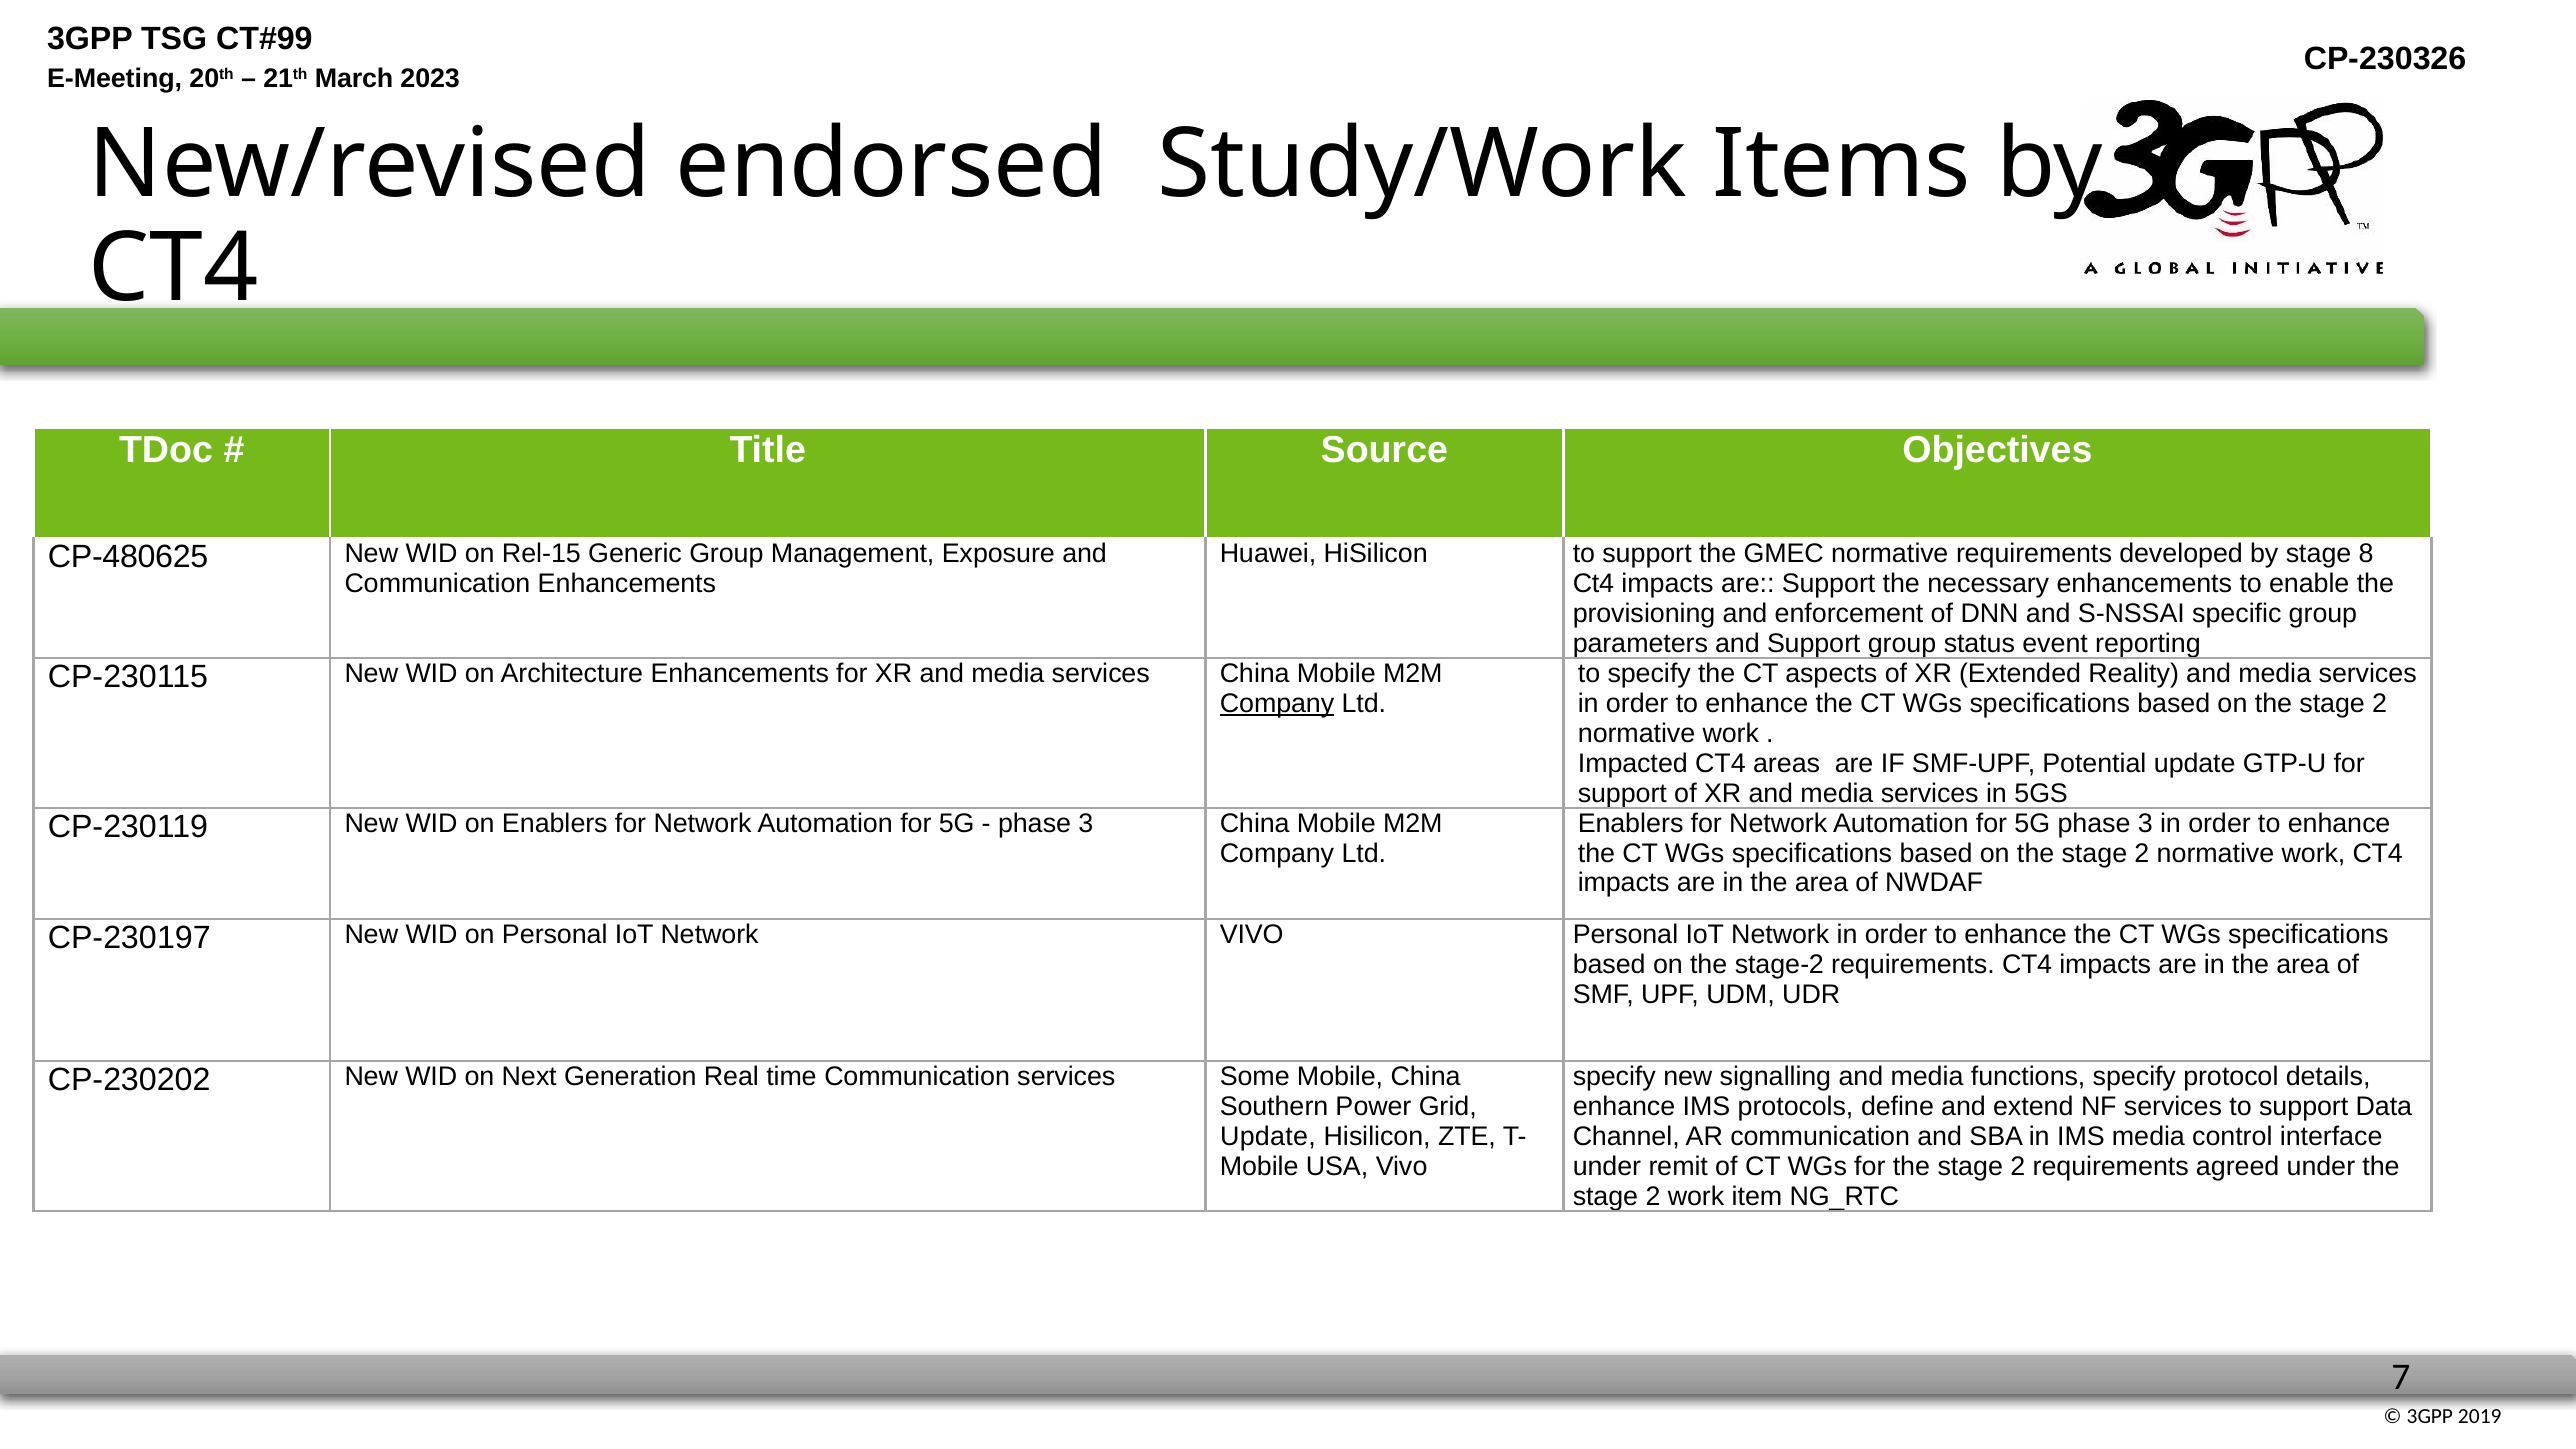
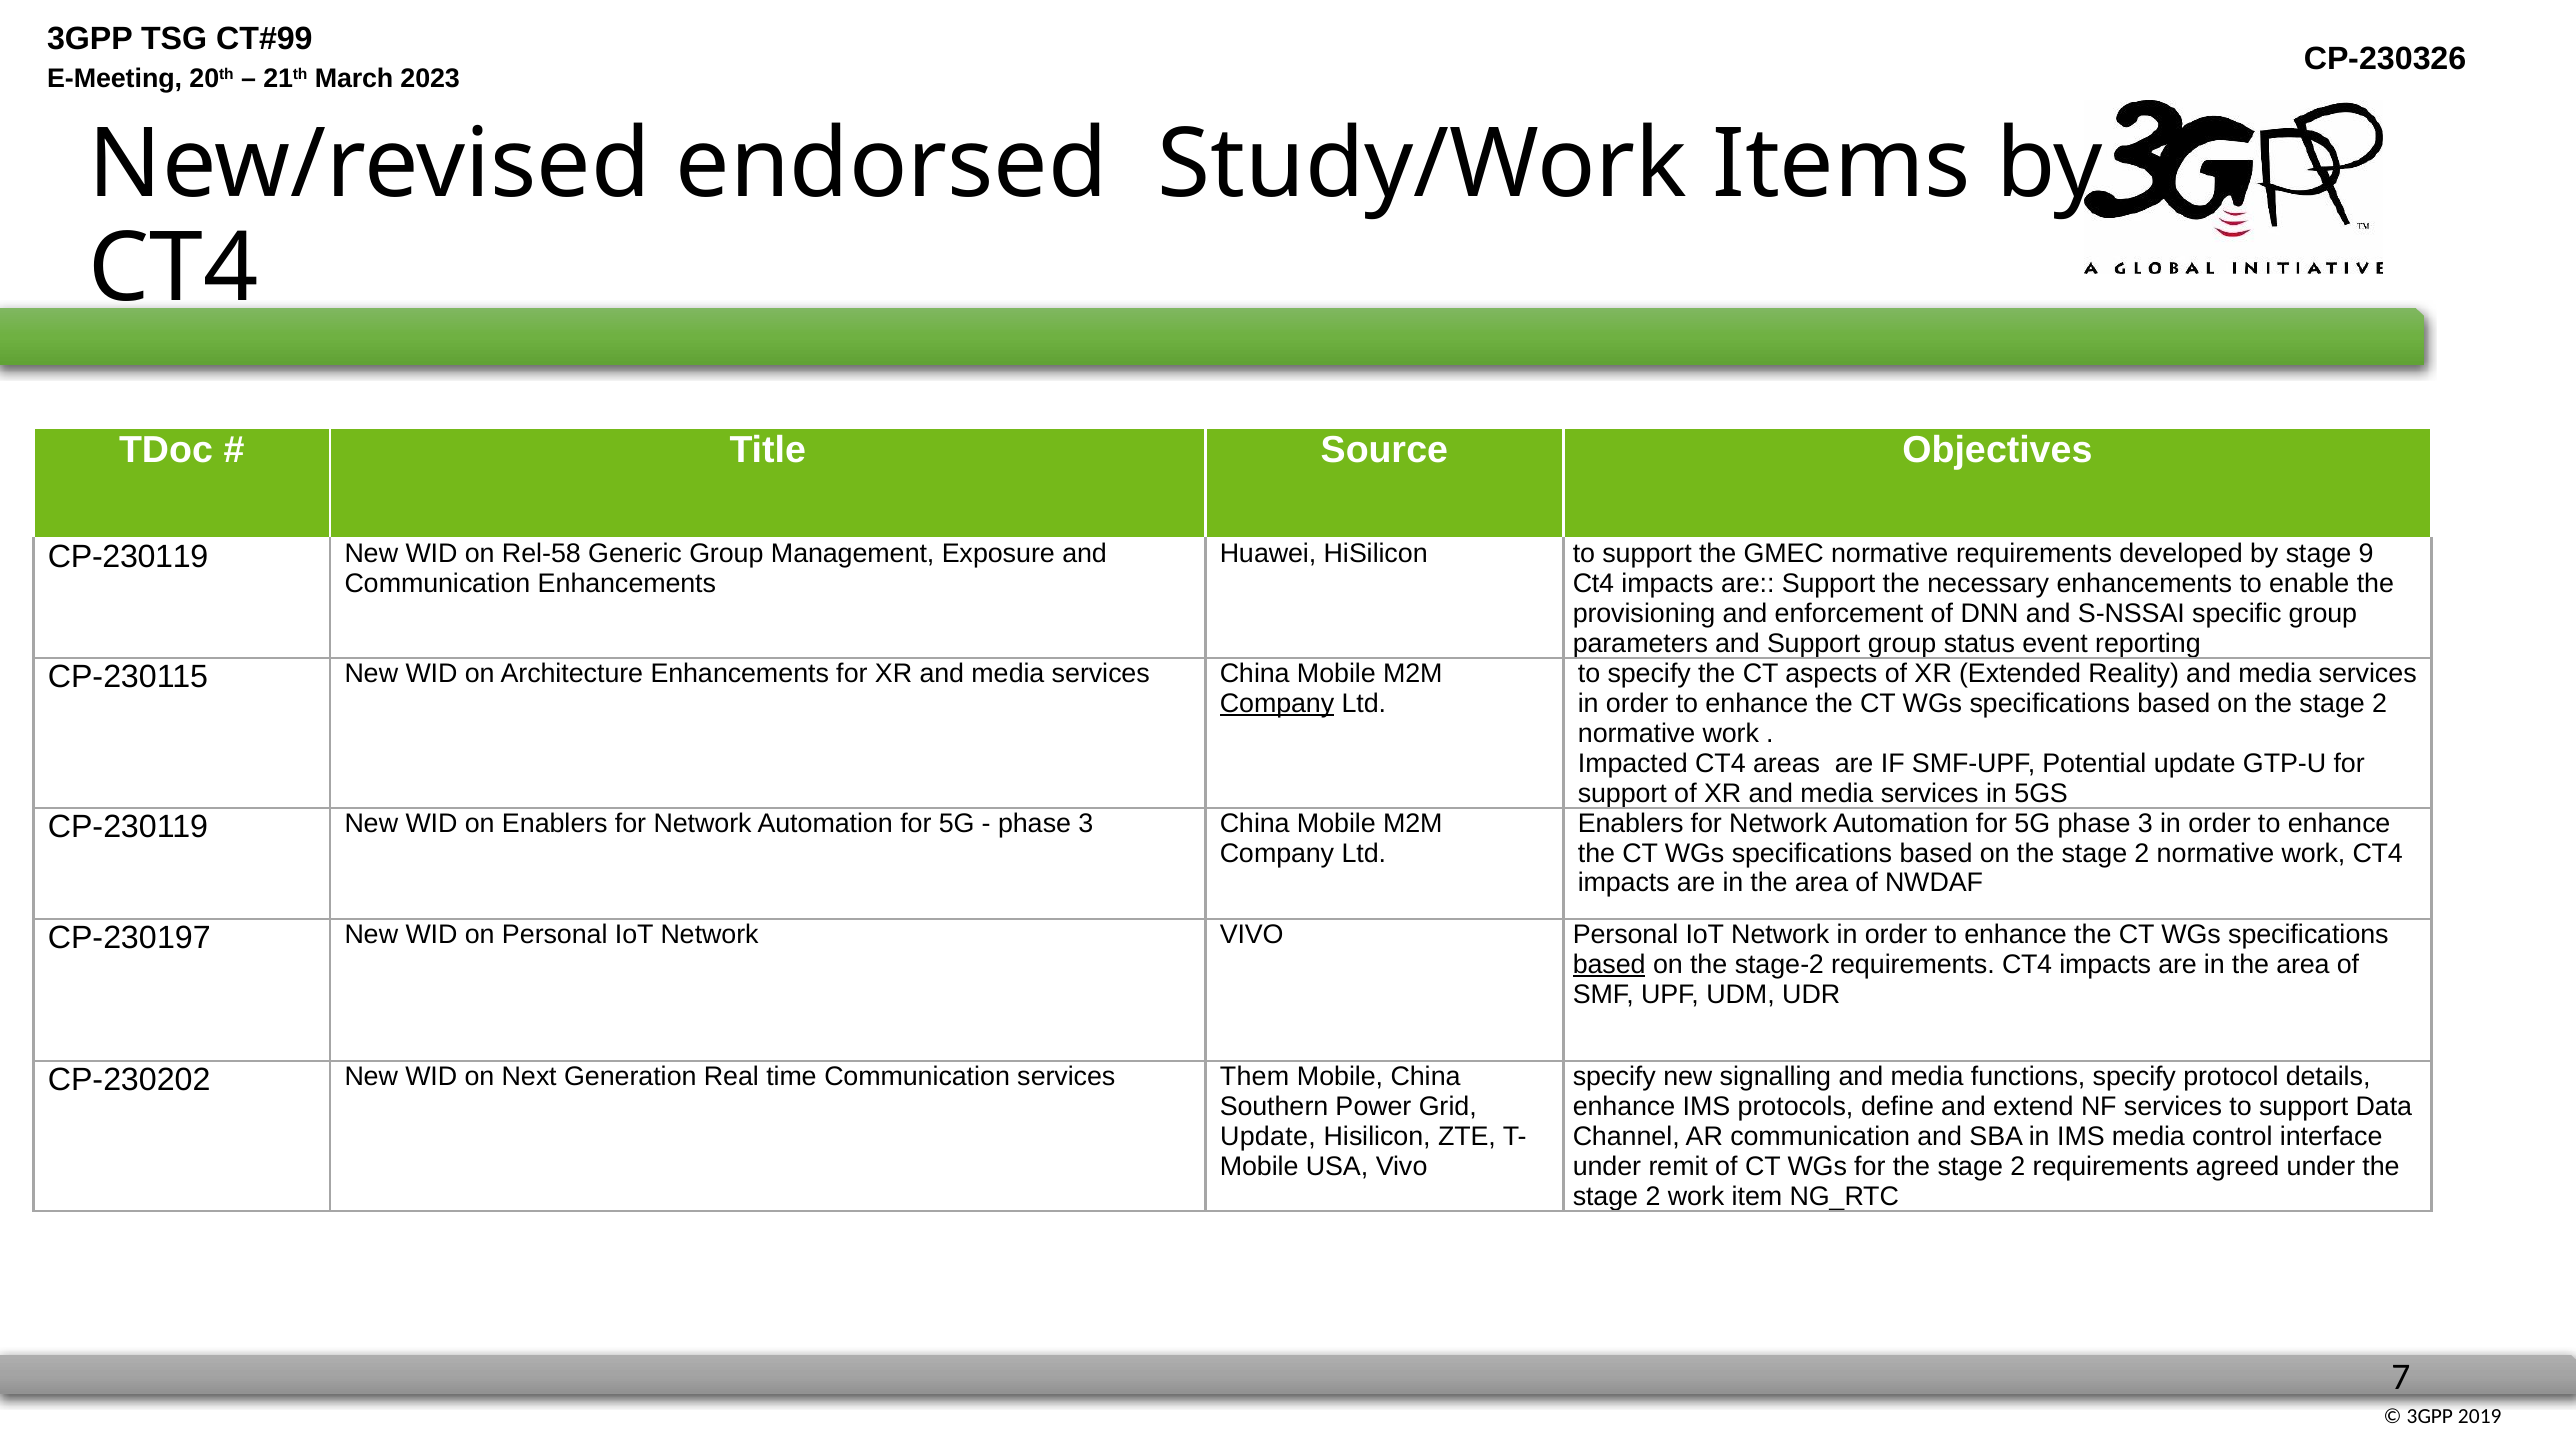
8: 8 -> 9
CP-480625 at (128, 557): CP-480625 -> CP-230119
Rel-15: Rel-15 -> Rel-58
based at (1609, 964) underline: none -> present
Some: Some -> Them
